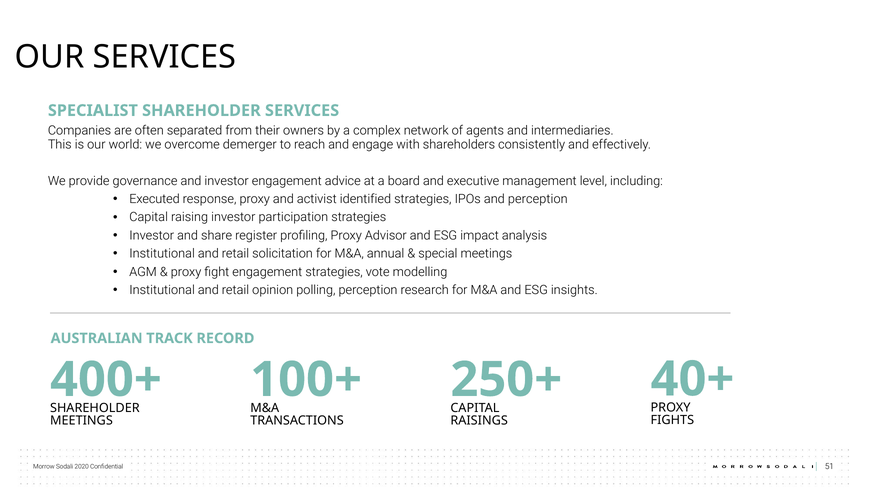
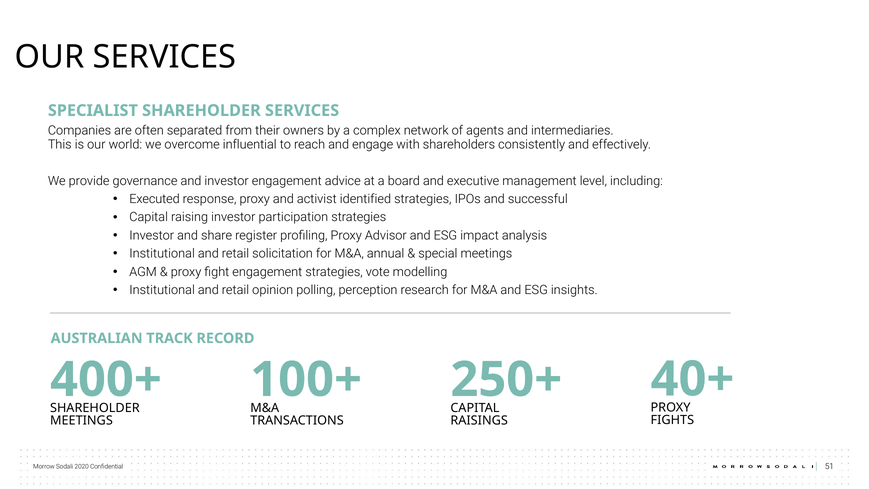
demerger: demerger -> influential
and perception: perception -> successful
